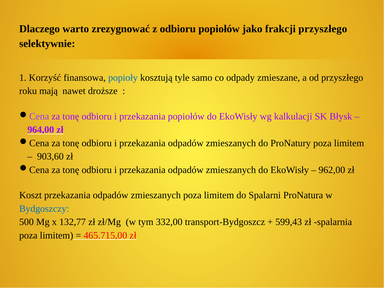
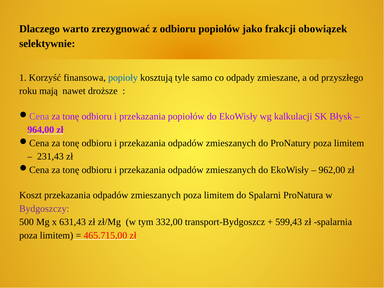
frakcji przyszłego: przyszłego -> obowiązek
903,60: 903,60 -> 231,43
Bydgoszczy colour: blue -> purple
132,77: 132,77 -> 631,43
